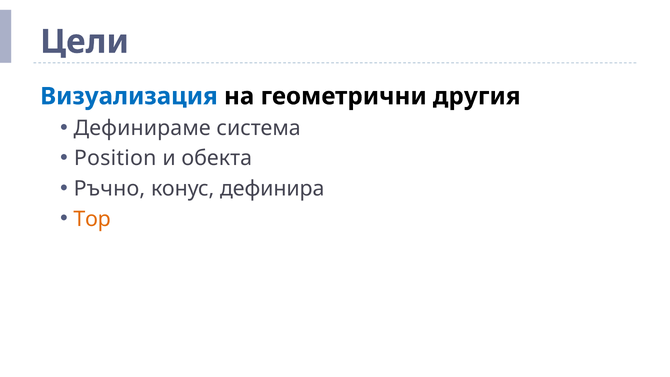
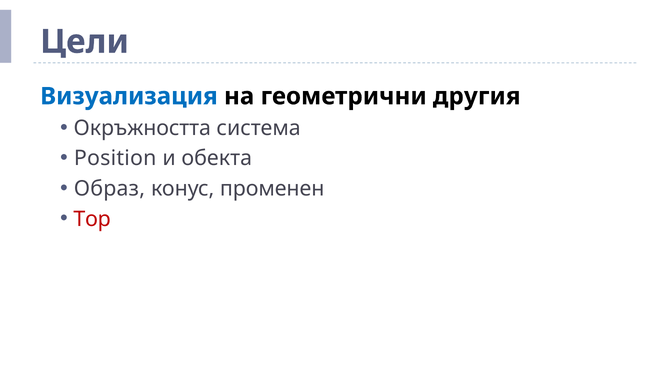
Дефинираме: Дефинираме -> Окръжността
Ръчно: Ръчно -> Образ
дефинира: дефинира -> променен
Тор colour: orange -> red
